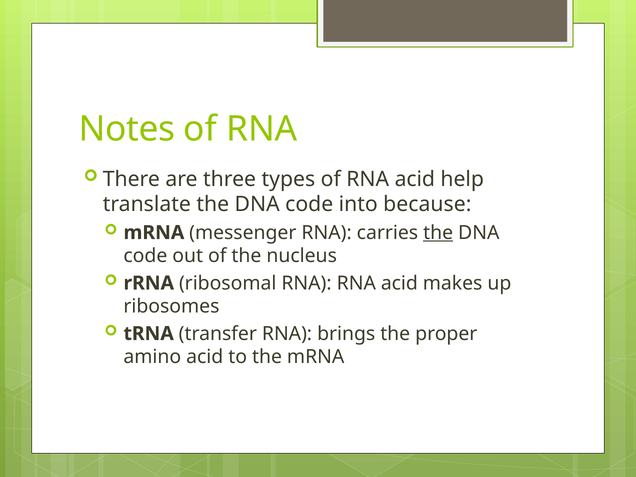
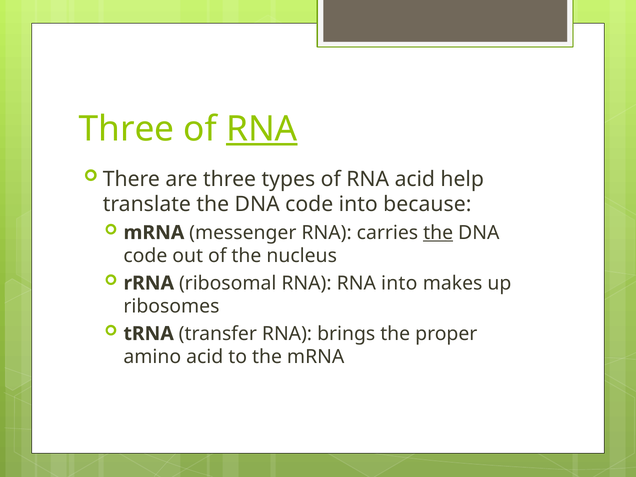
Notes at (127, 129): Notes -> Three
RNA at (262, 129) underline: none -> present
RNA RNA acid: acid -> into
